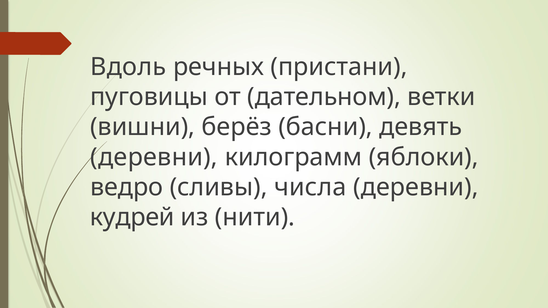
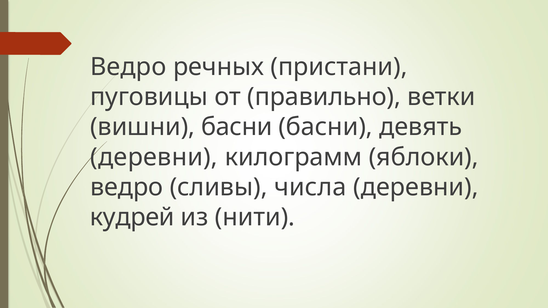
Вдоль at (128, 67): Вдоль -> Ведро
дательном: дательном -> правильно
вишни берёз: берёз -> басни
